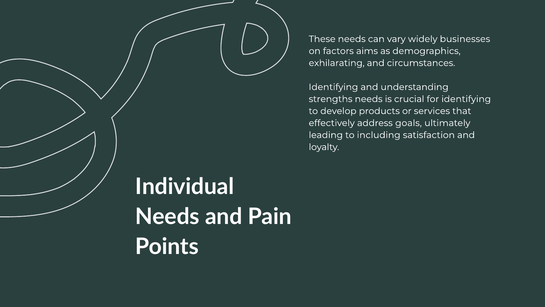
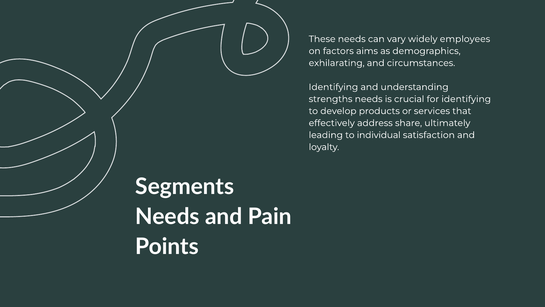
businesses: businesses -> employees
goals: goals -> share
including: including -> individual
Individual: Individual -> Segments
